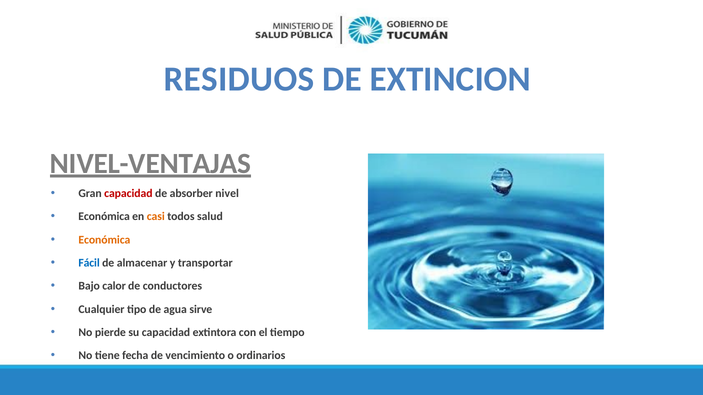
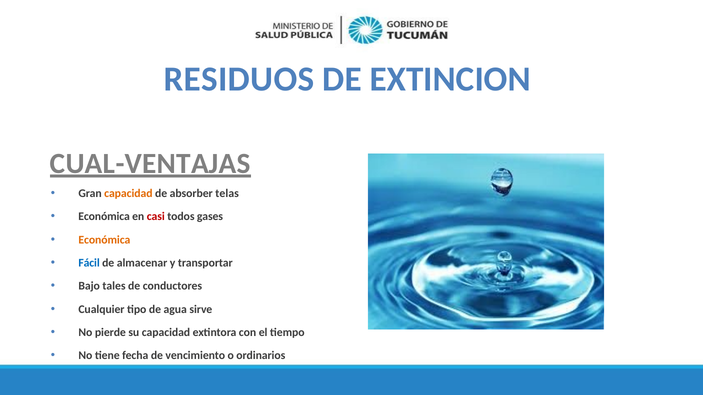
NIVEL-VENTAJAS: NIVEL-VENTAJAS -> CUAL-VENTAJAS
capacidad at (128, 194) colour: red -> orange
nivel: nivel -> telas
casi colour: orange -> red
salud: salud -> gases
calor: calor -> tales
